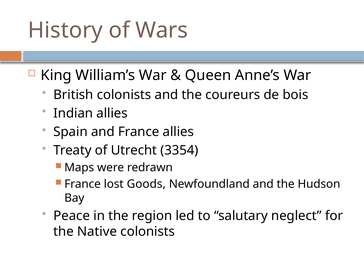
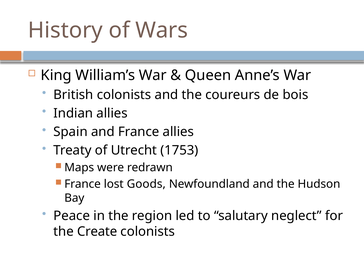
3354: 3354 -> 1753
Native: Native -> Create
